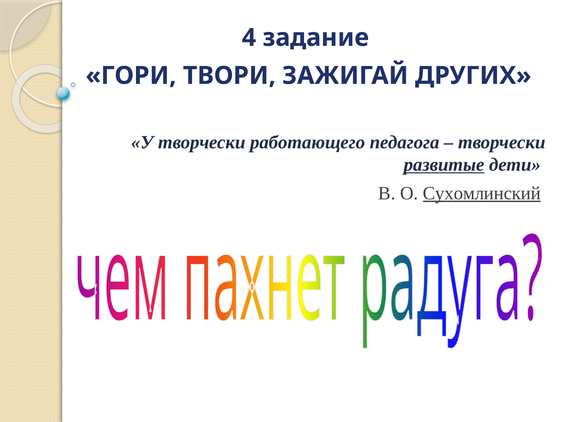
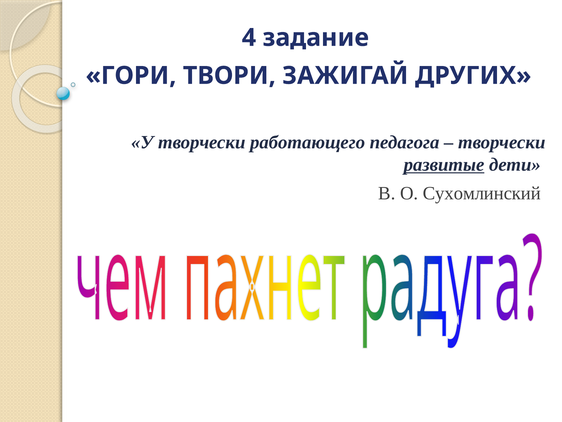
Сухомлинский underline: present -> none
